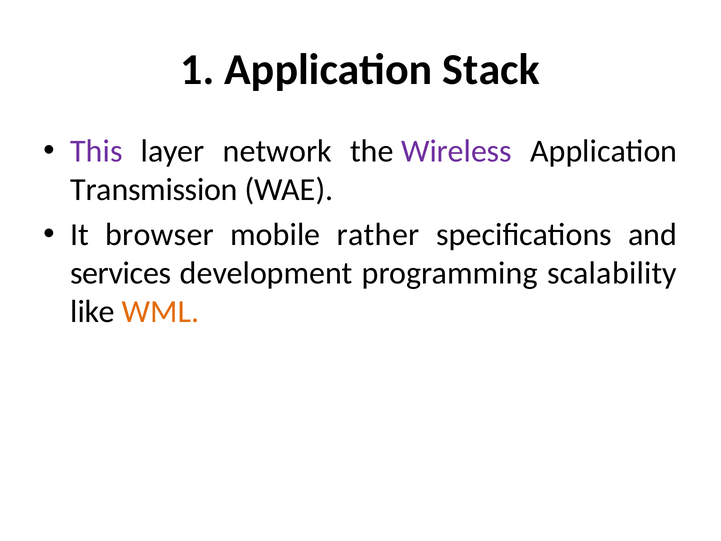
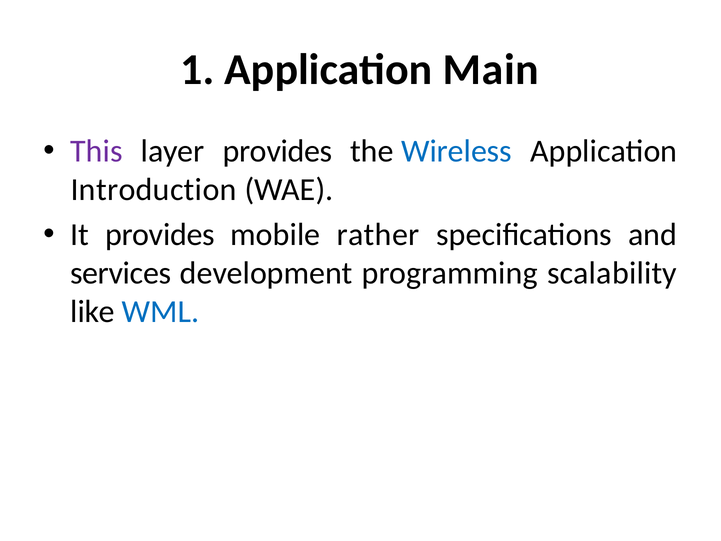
Stack: Stack -> Main
layer network: network -> provides
Wireless colour: purple -> blue
Transmission: Transmission -> Introduction
It browser: browser -> provides
WML colour: orange -> blue
